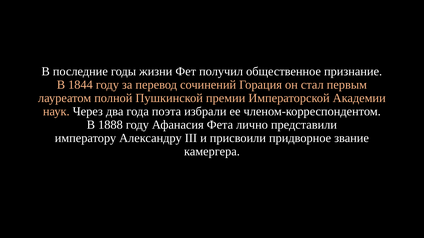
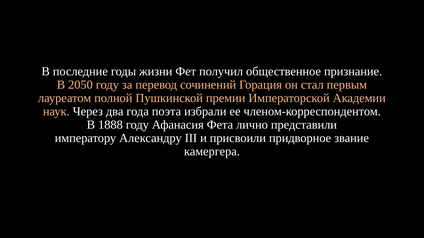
1844: 1844 -> 2050
